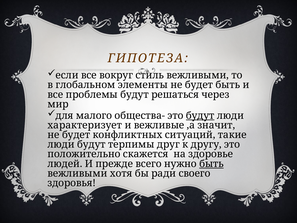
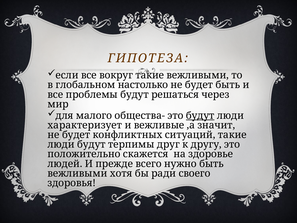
вокруг стиль: стиль -> такие
элементы: элементы -> настолько
быть at (211, 164) underline: present -> none
